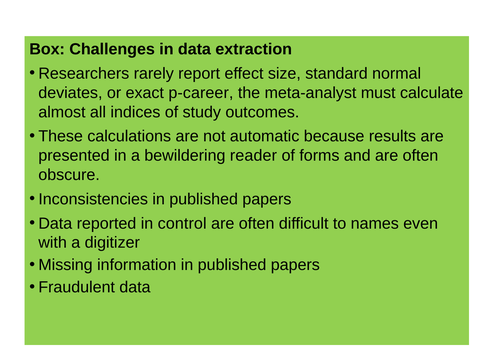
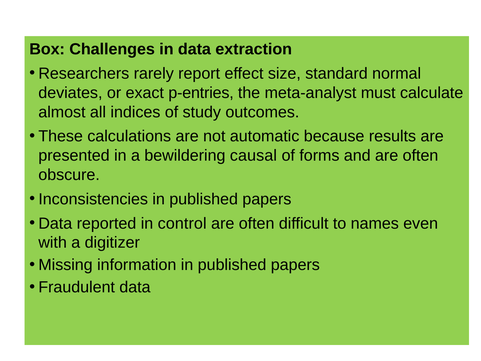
p-career: p-career -> p-entries
reader: reader -> causal
